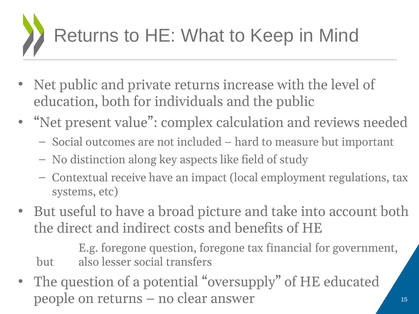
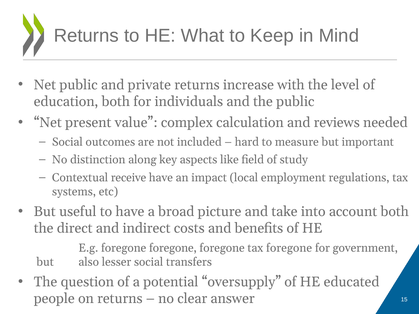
E.g foregone question: question -> foregone
tax financial: financial -> foregone
